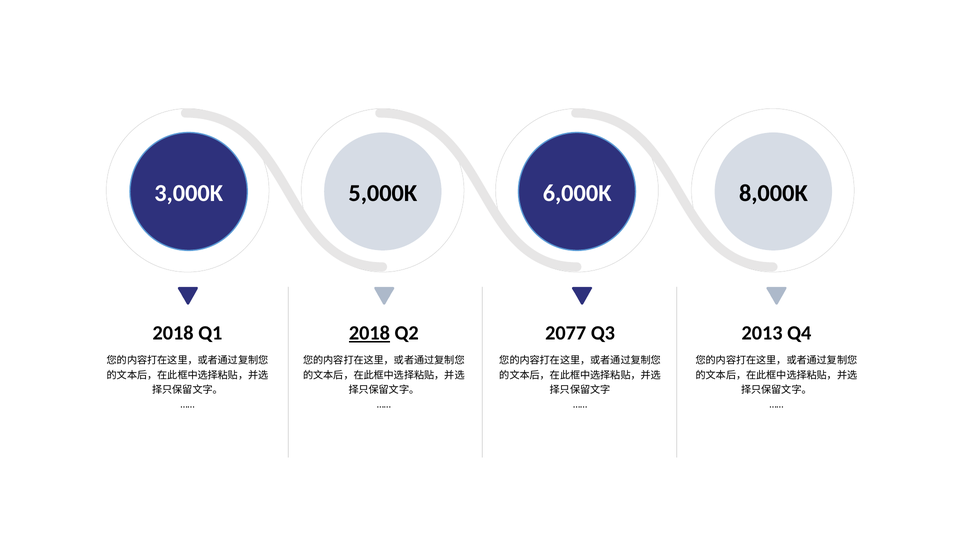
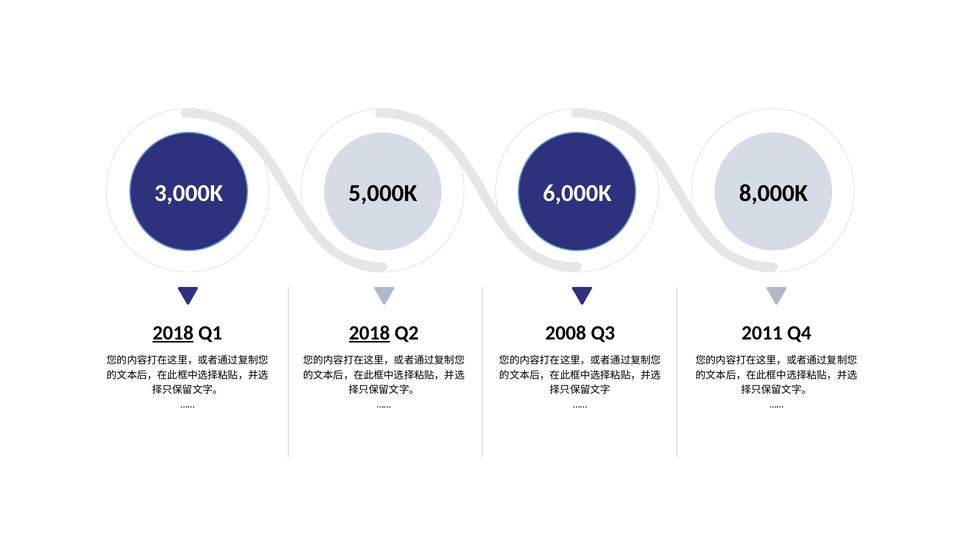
2018 at (173, 333) underline: none -> present
2077: 2077 -> 2008
2013: 2013 -> 2011
